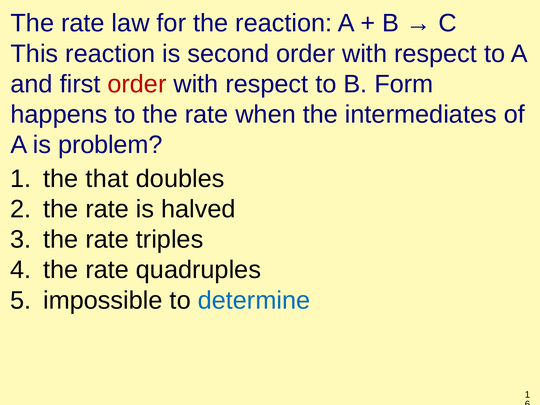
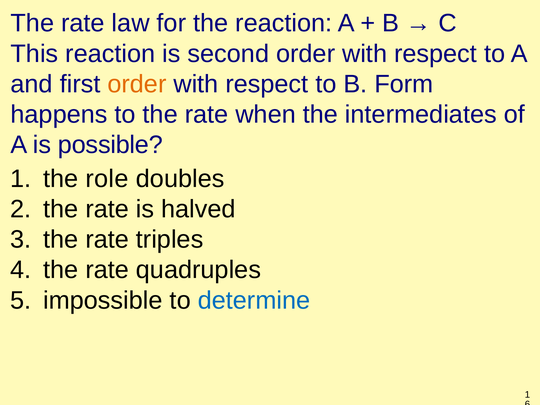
order at (137, 84) colour: red -> orange
problem: problem -> possible
that: that -> role
